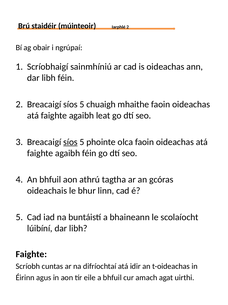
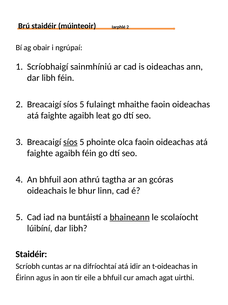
chuaigh: chuaigh -> fulaingt
bhaineann underline: none -> present
Faighte at (31, 253): Faighte -> Staidéir
